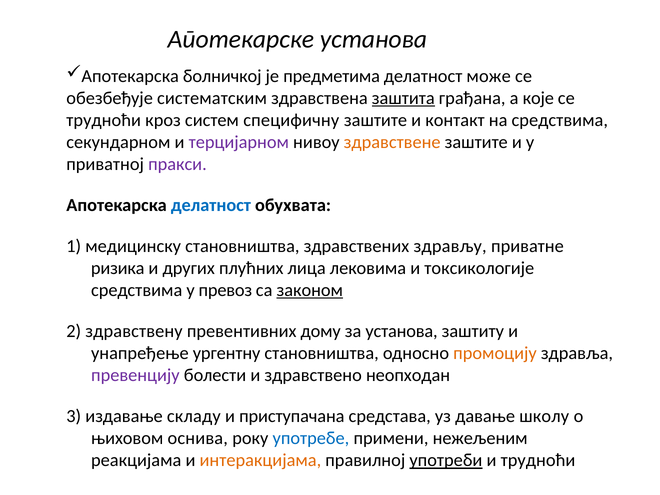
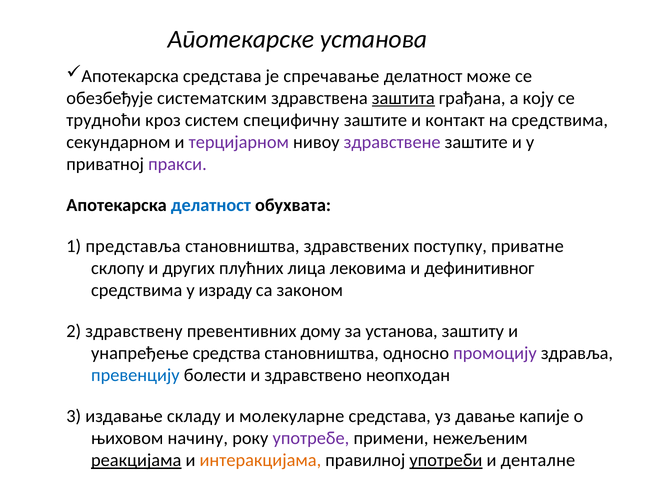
Апотекарска болничкој: болничкој -> средстава
предметима: предметима -> спречавање
које: које -> коју
здравствене colour: orange -> purple
медицинску: медицинску -> представља
здрављу: здрављу -> поступку
ризика: ризика -> склопу
токсикологије: токсикологије -> дефинитивног
превоз: превоз -> израду
законом underline: present -> none
ургентну: ургентну -> средства
промоцију colour: orange -> purple
превенцију colour: purple -> blue
приступачана: приступачана -> молекуларне
школу: школу -> капије
оснива: оснива -> начину
употребе colour: blue -> purple
реакцијама underline: none -> present
и трудноћи: трудноћи -> денталне
